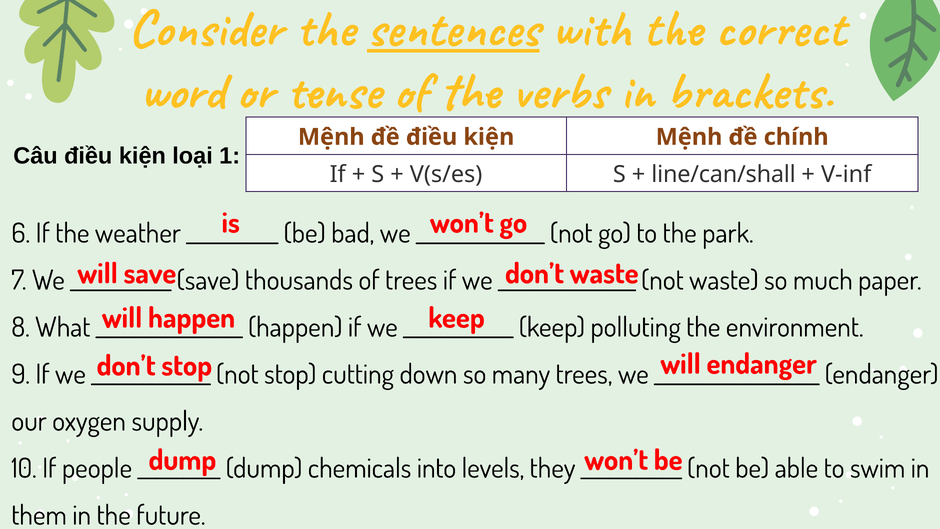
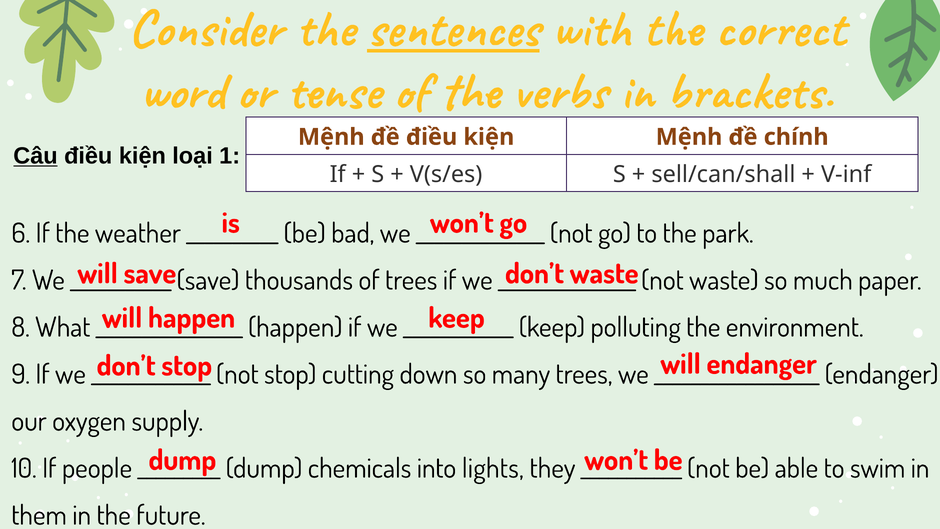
Câu underline: none -> present
line/can/shall: line/can/shall -> sell/can/shall
levels: levels -> lights
